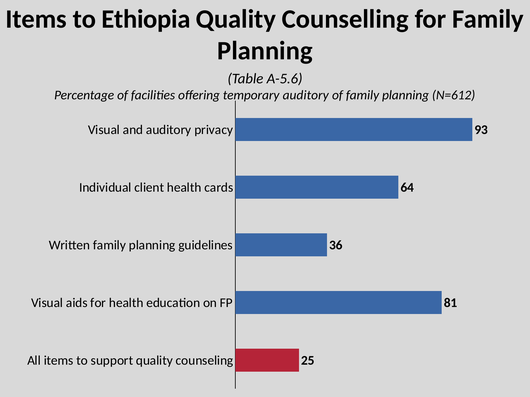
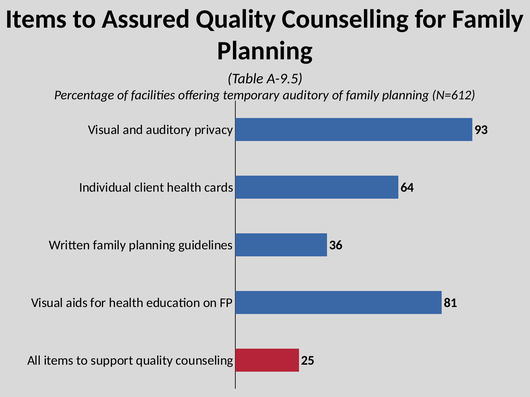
Ethiopia: Ethiopia -> Assured
A-5.6: A-5.6 -> A-9.5
